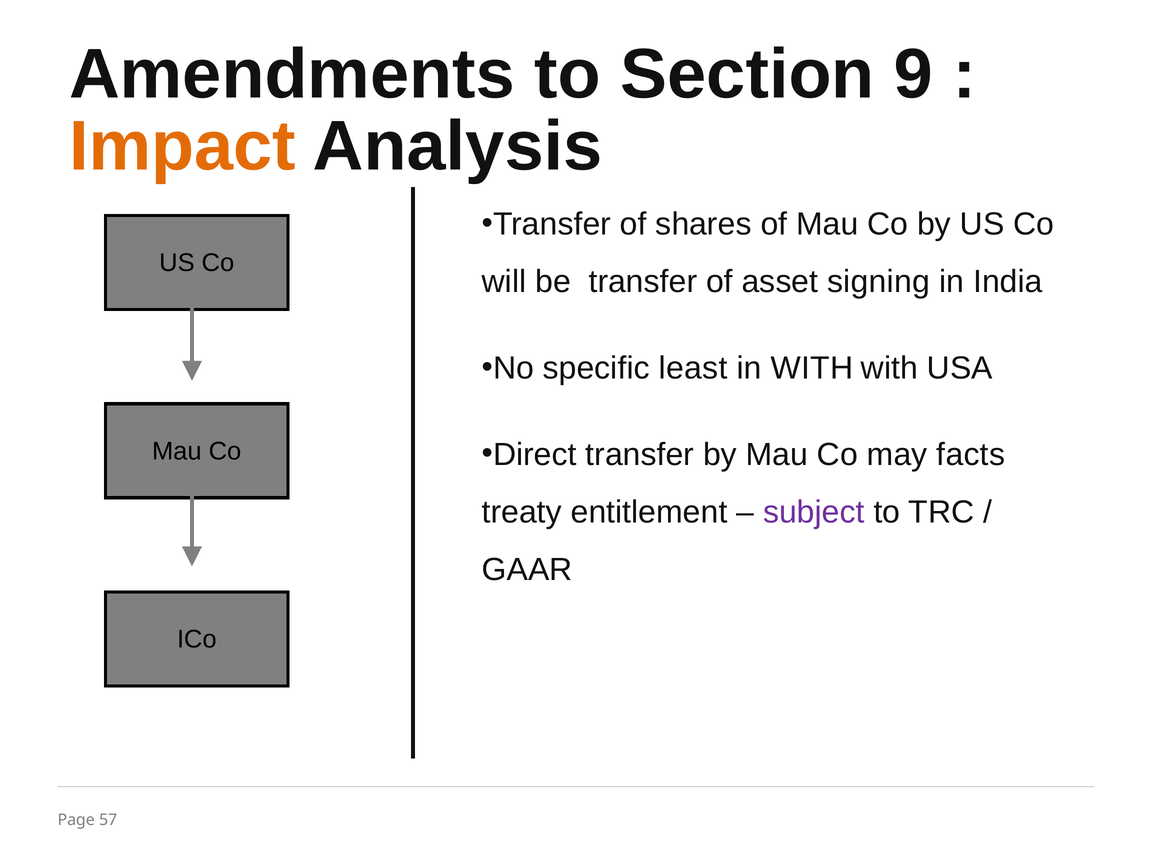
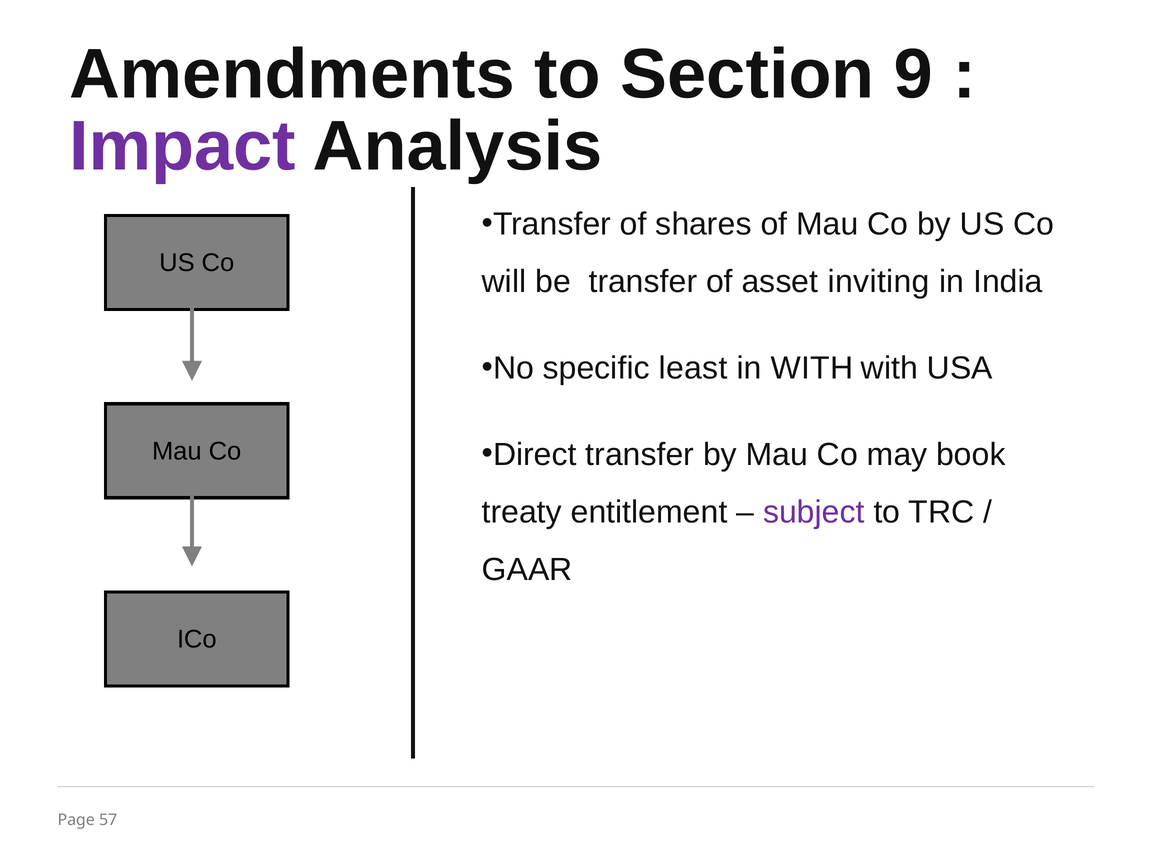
Impact colour: orange -> purple
signing: signing -> inviting
facts: facts -> book
